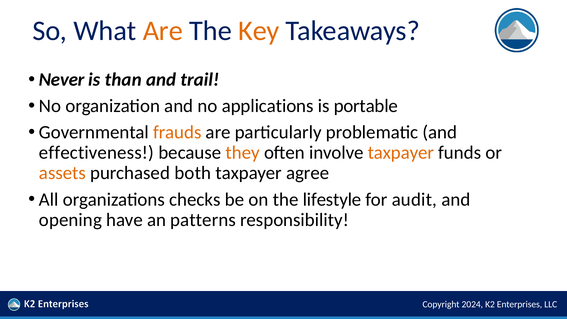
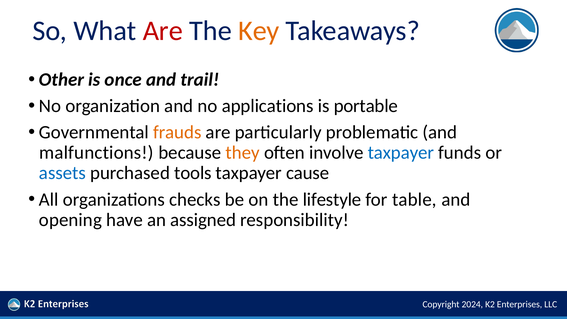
Are at (163, 31) colour: orange -> red
Never: Never -> Other
than: than -> once
effectiveness: effectiveness -> malfunctions
taxpayer at (401, 153) colour: orange -> blue
assets colour: orange -> blue
both: both -> tools
agree: agree -> cause
audit: audit -> table
patterns: patterns -> assigned
